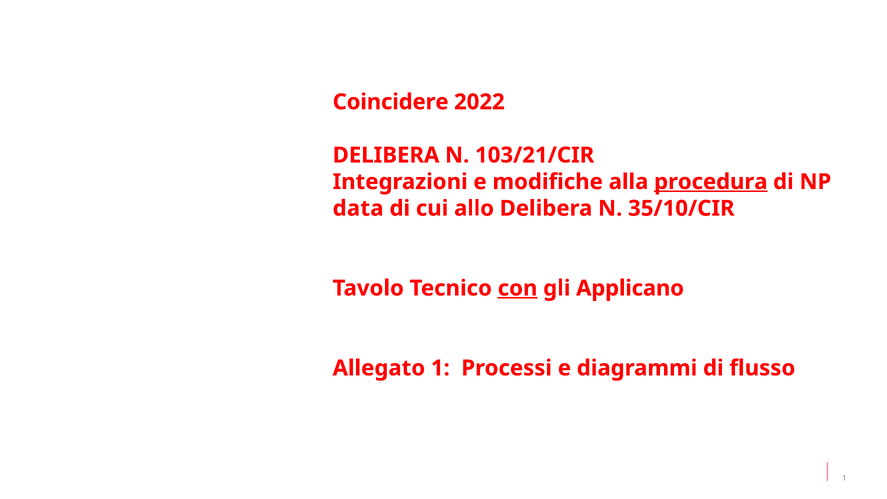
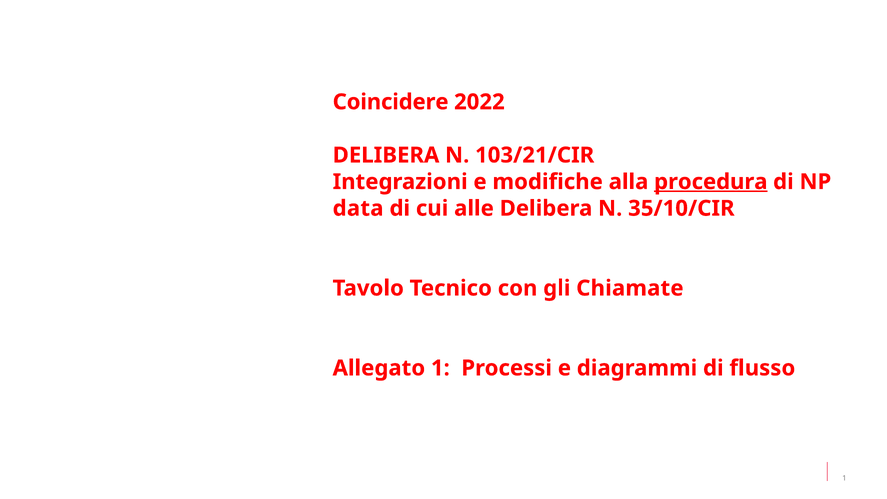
allo: allo -> alle
con underline: present -> none
Applicano: Applicano -> Chiamate
